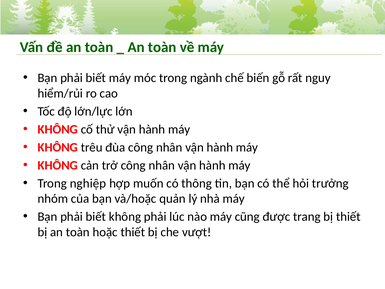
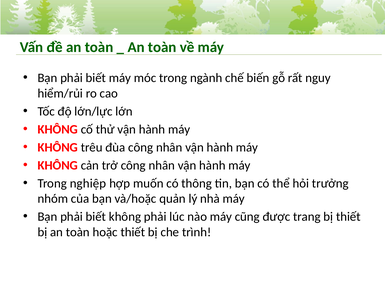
vượt: vượt -> trình
